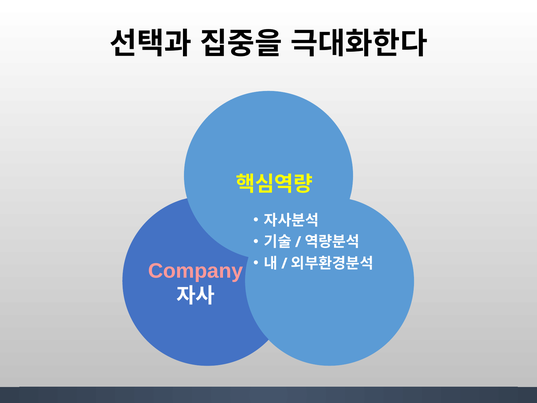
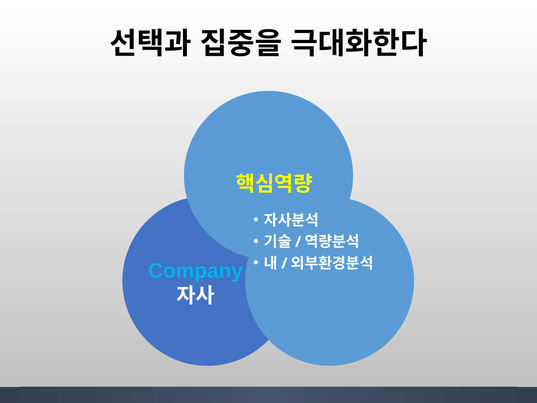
Company colour: pink -> light blue
